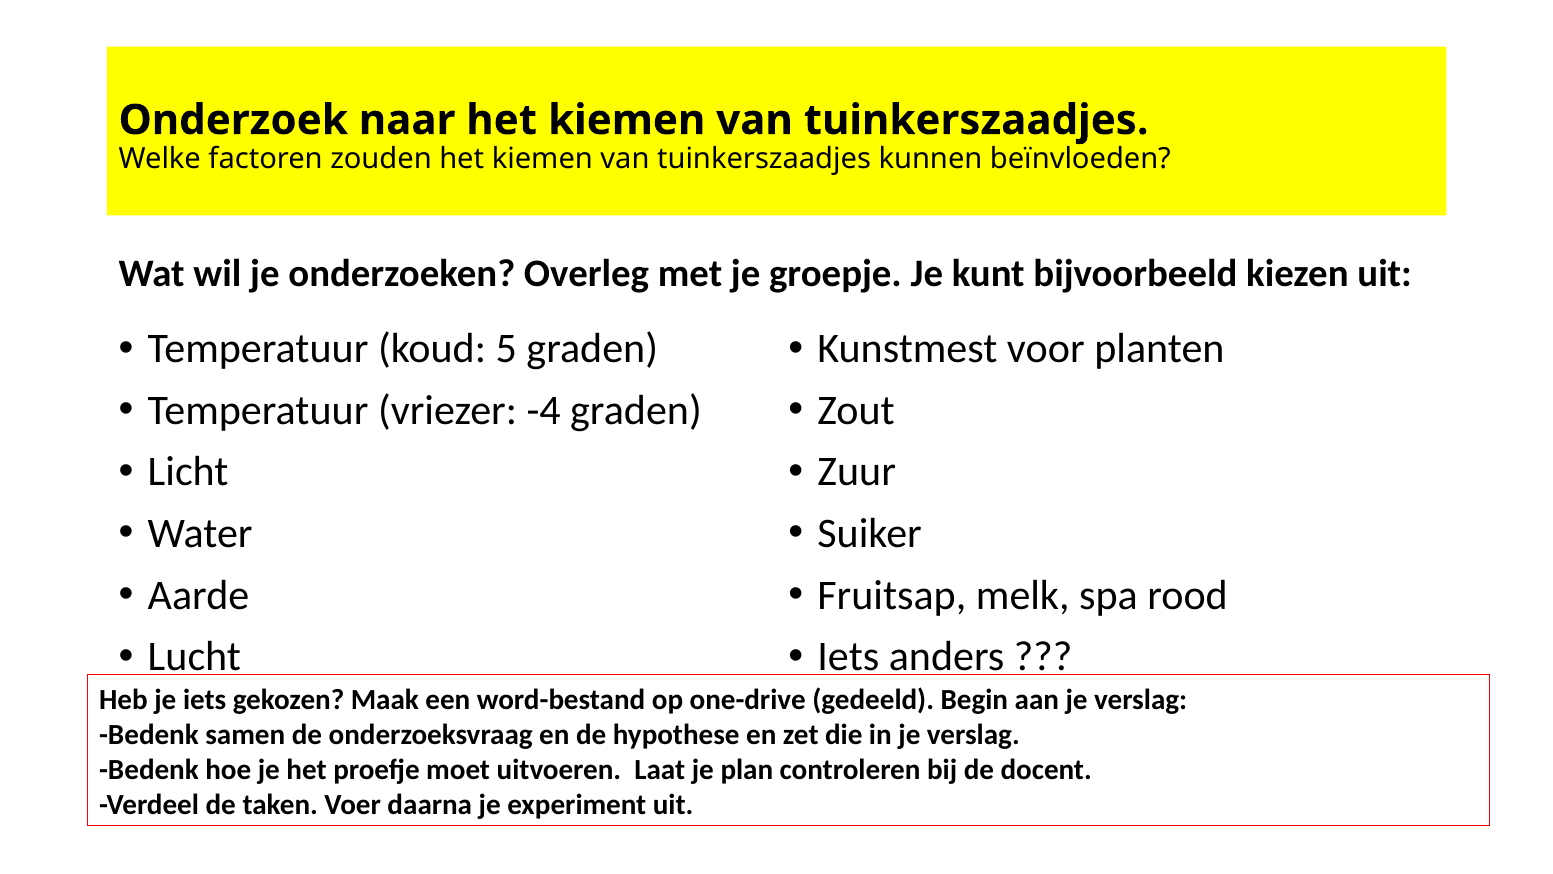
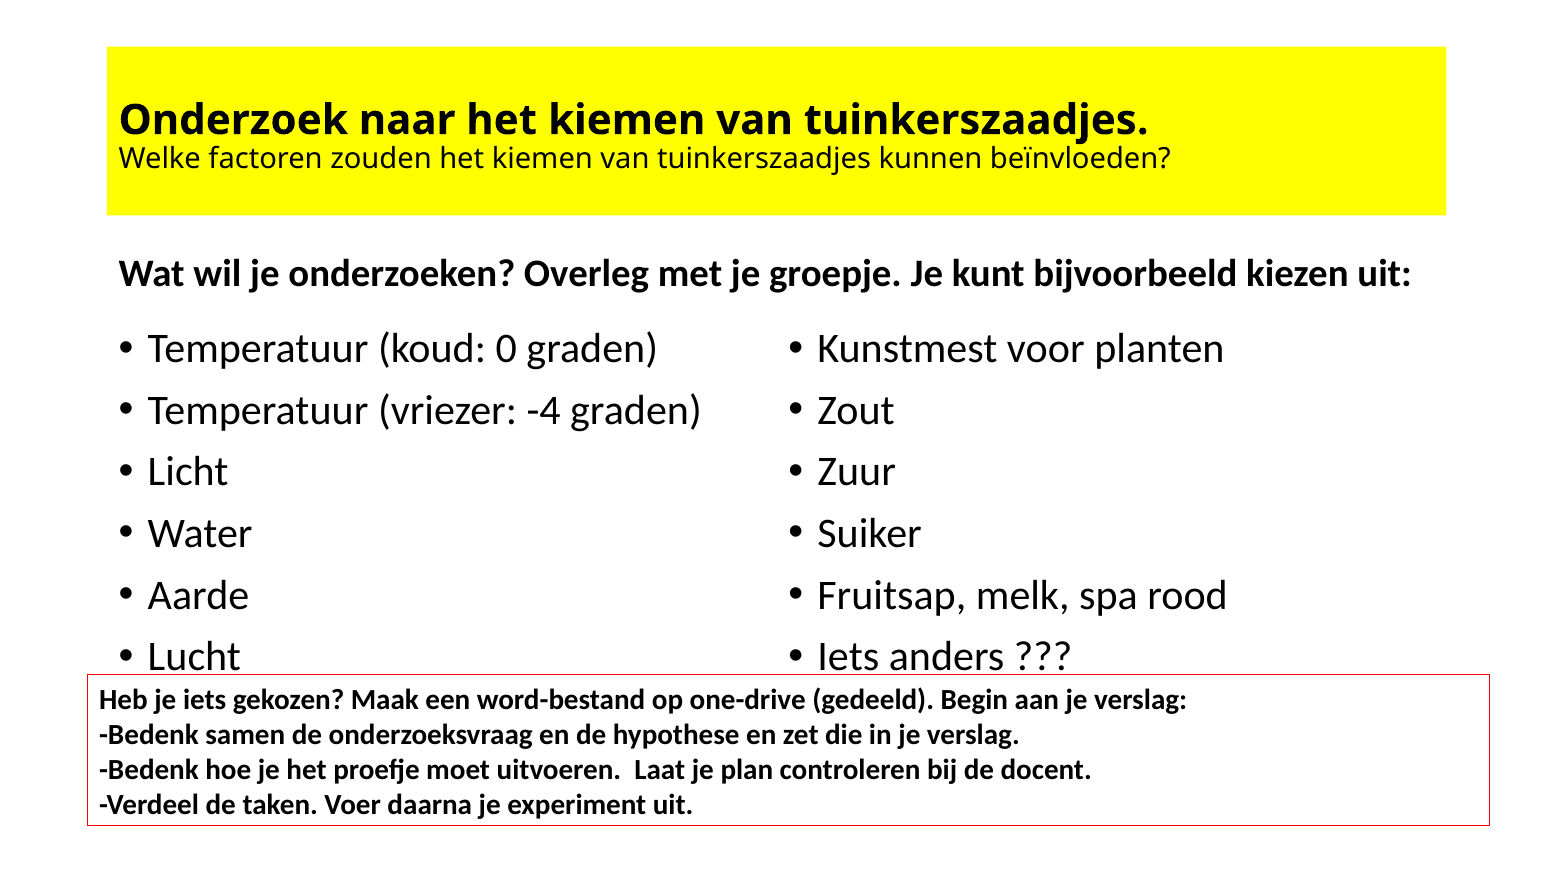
5: 5 -> 0
